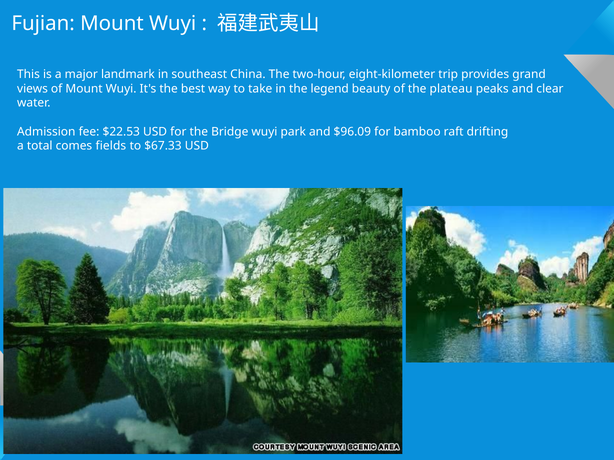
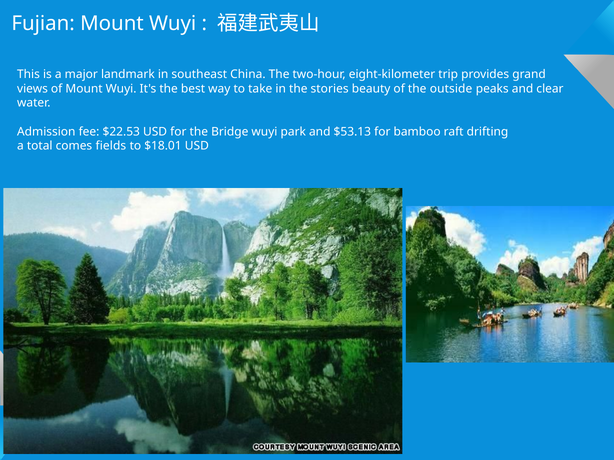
legend: legend -> stories
plateau: plateau -> outside
$96.09: $96.09 -> $53.13
$67.33: $67.33 -> $18.01
